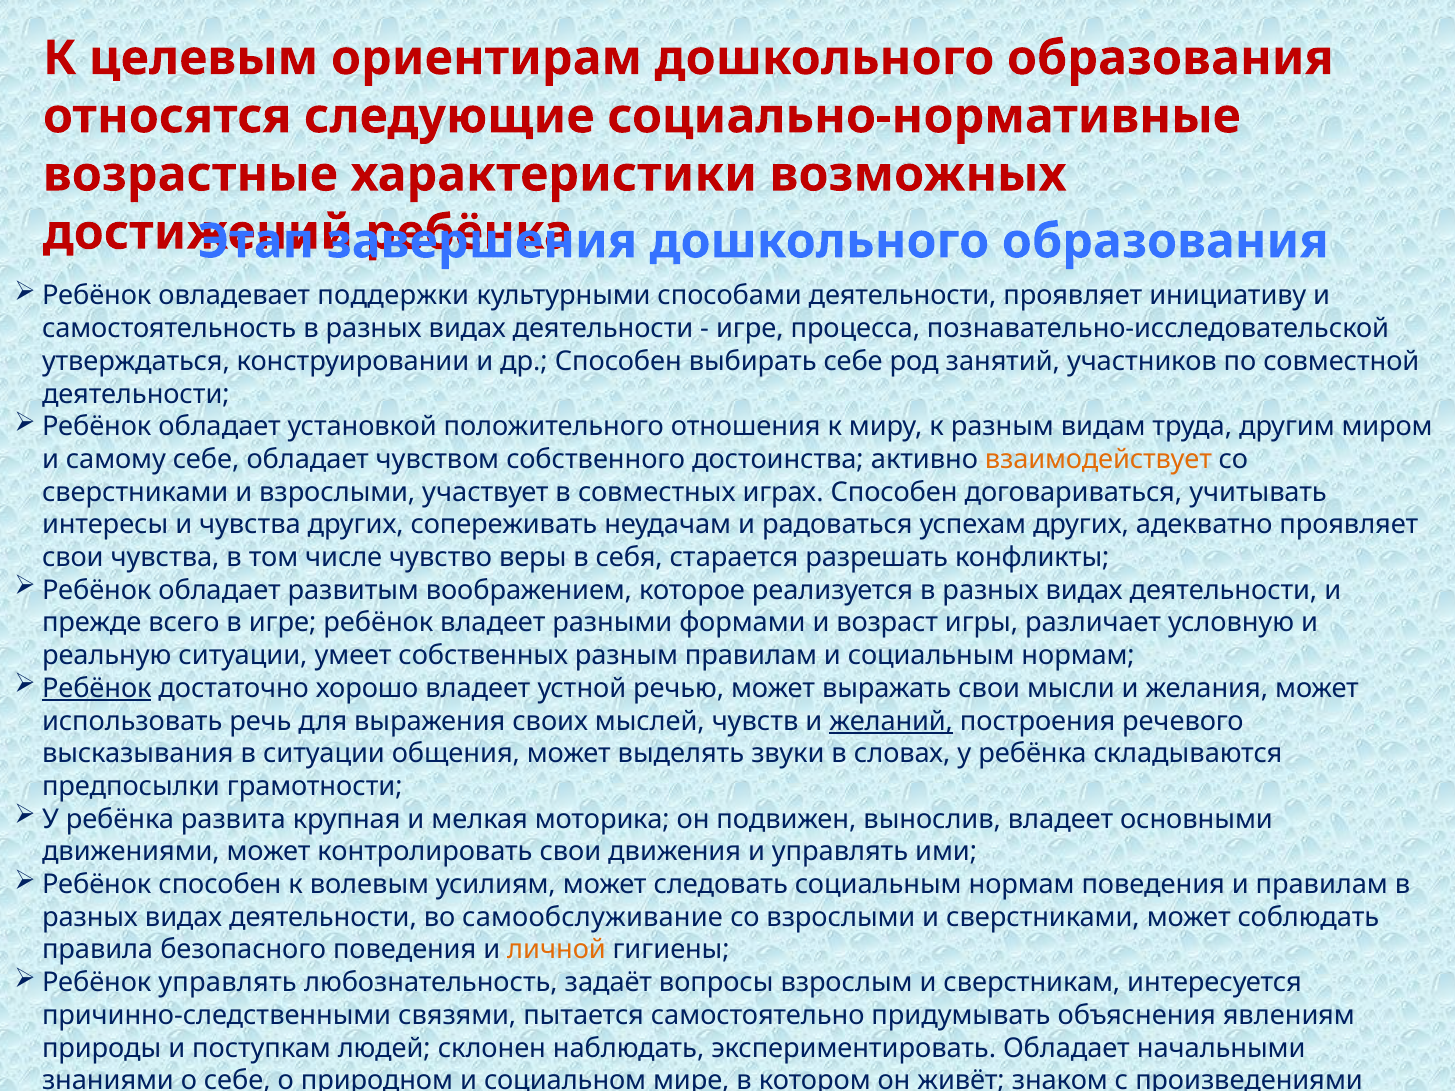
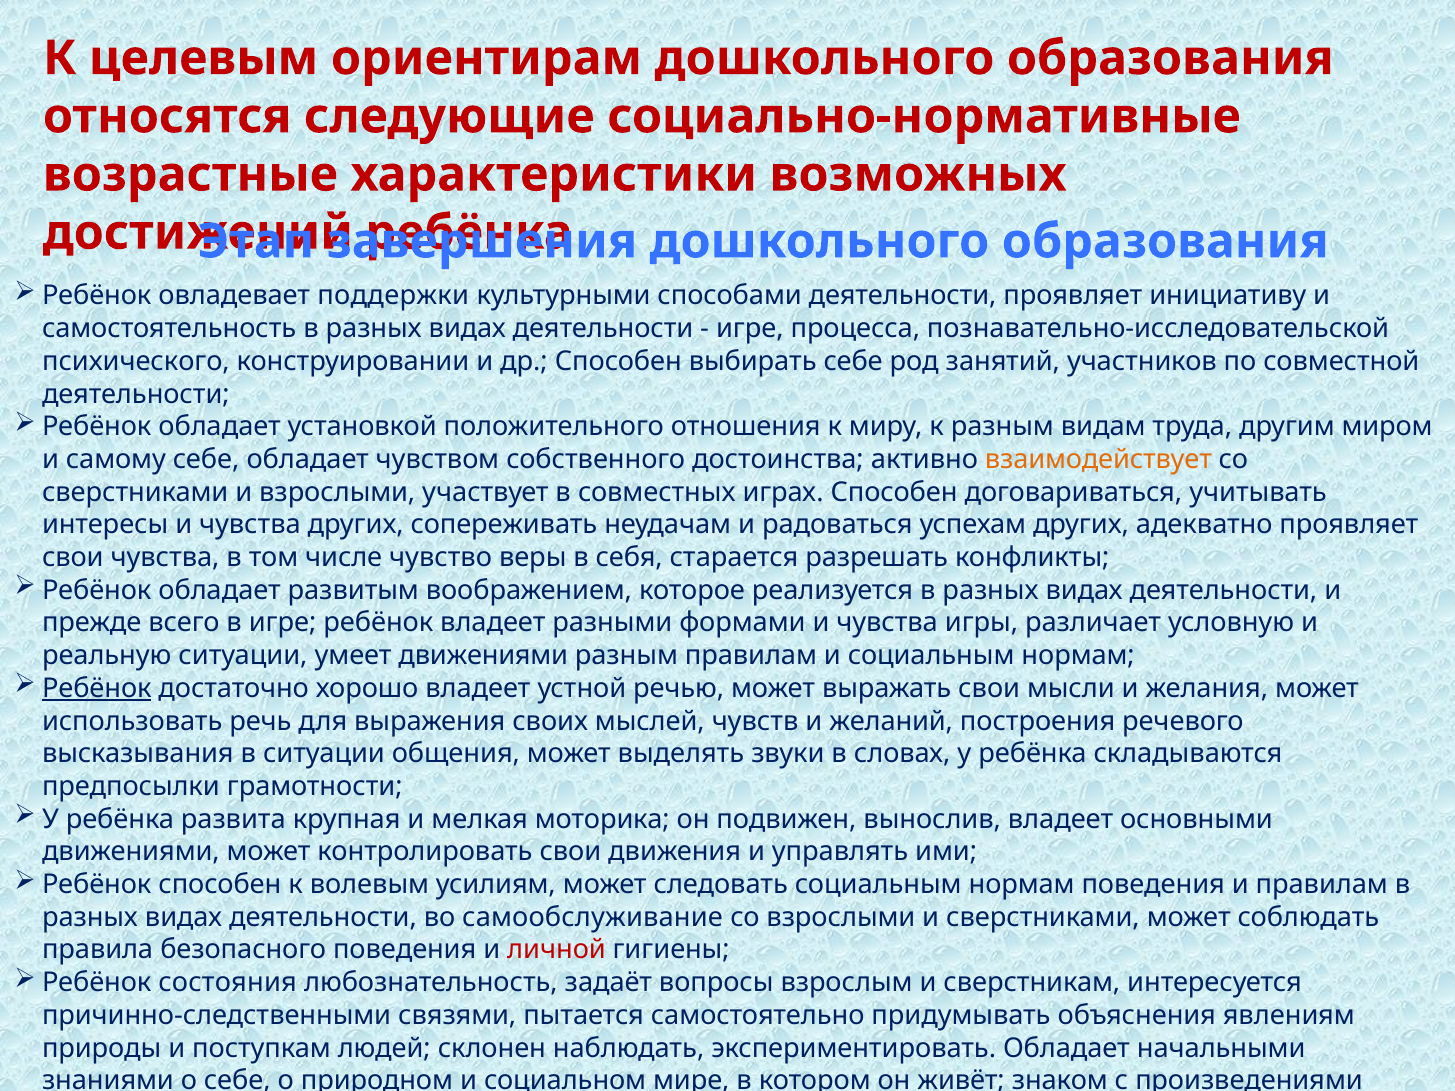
утверждаться: утверждаться -> психического
формами и возраст: возраст -> чувства
умеет собственных: собственных -> движениями
желаний underline: present -> none
личной colour: orange -> red
Ребёнок управлять: управлять -> состояния
